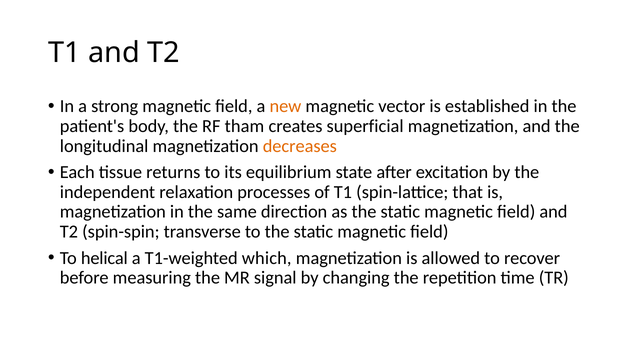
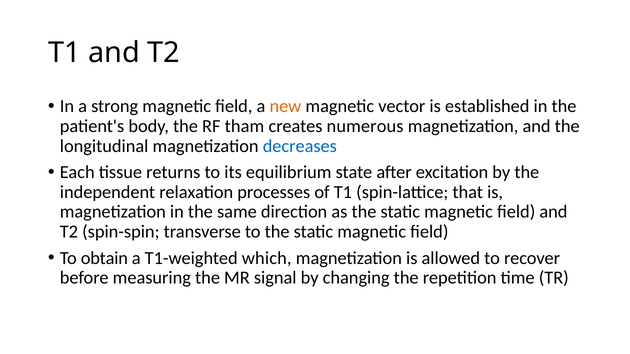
superficial: superficial -> numerous
decreases colour: orange -> blue
helical: helical -> obtain
